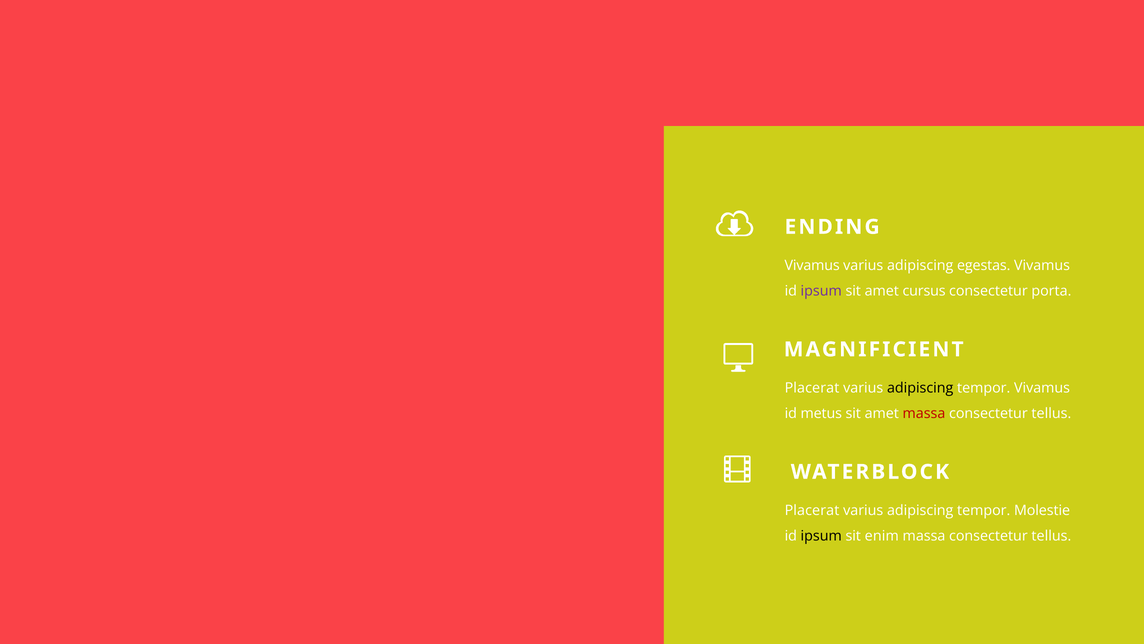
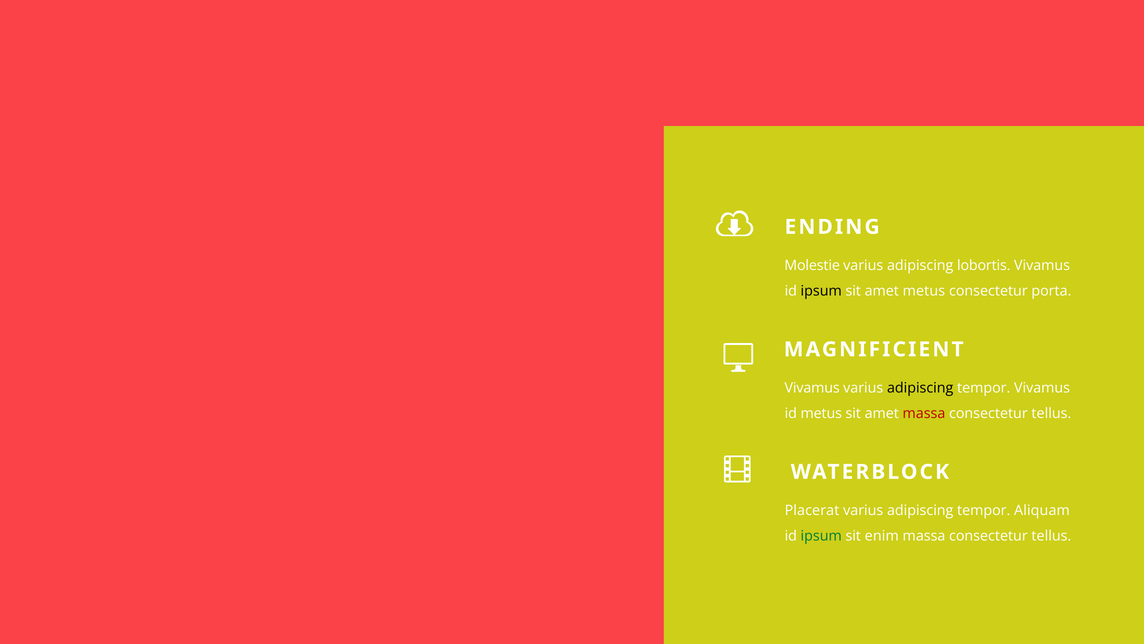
Vivamus at (812, 265): Vivamus -> Molestie
egestas: egestas -> lobortis
ipsum at (821, 291) colour: purple -> black
amet cursus: cursus -> metus
Placerat at (812, 388): Placerat -> Vivamus
Molestie: Molestie -> Aliquam
ipsum at (821, 536) colour: black -> green
